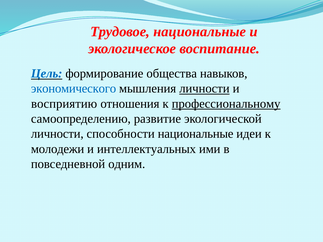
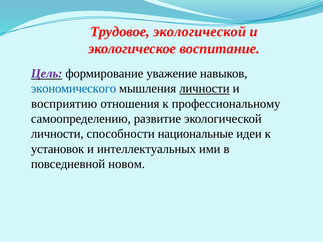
Трудовое национальные: национальные -> экологической
Цель colour: blue -> purple
общества: общества -> уважение
профессиональному underline: present -> none
молодежи: молодежи -> установок
одним: одним -> новом
